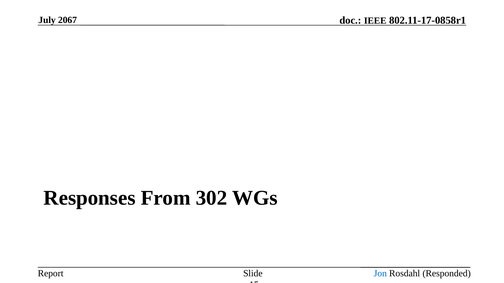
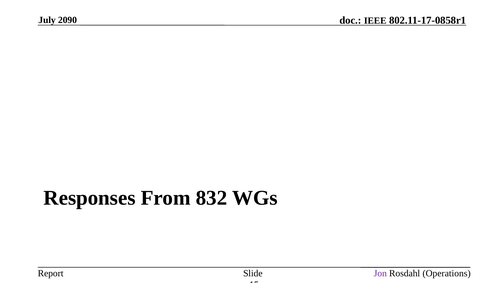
2067: 2067 -> 2090
302: 302 -> 832
Jon colour: blue -> purple
Responded: Responded -> Operations
